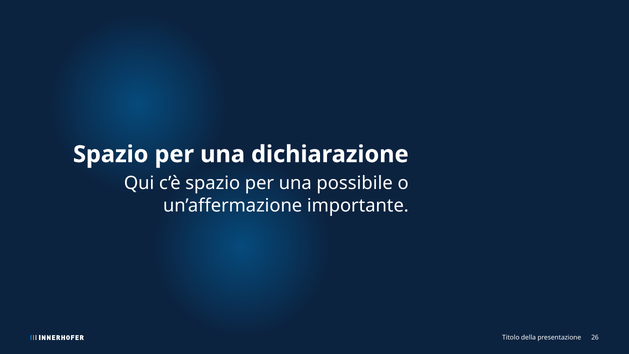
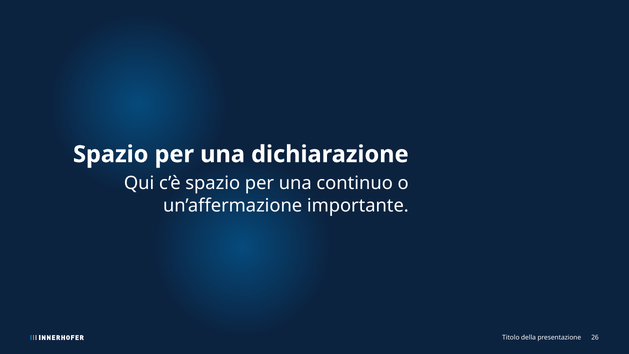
possibile: possibile -> continuo
